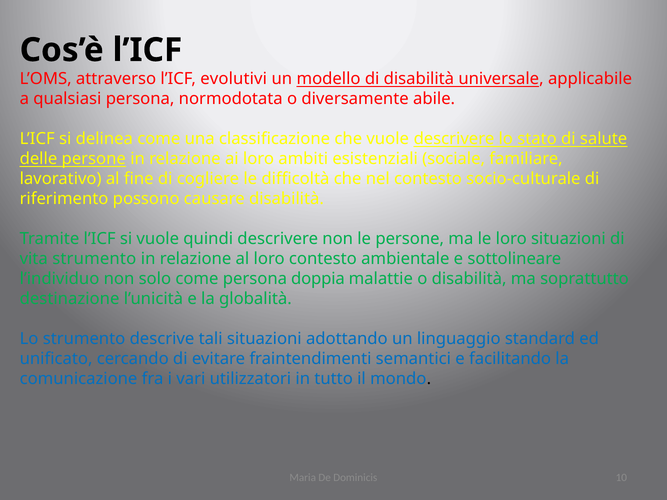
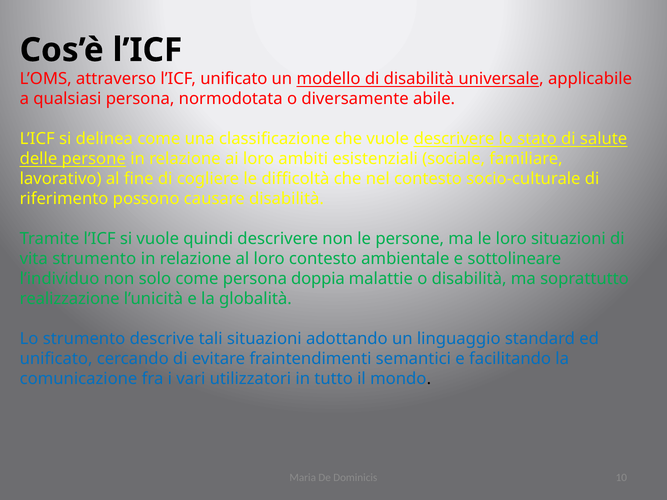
l’ICF evolutivi: evolutivi -> unificato
destinazione: destinazione -> realizzazione
